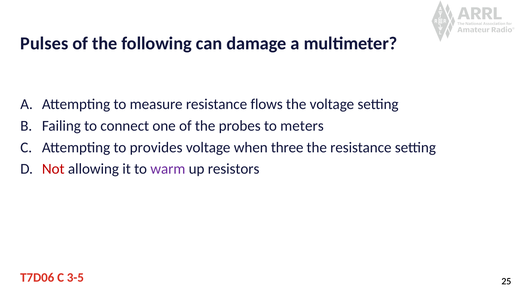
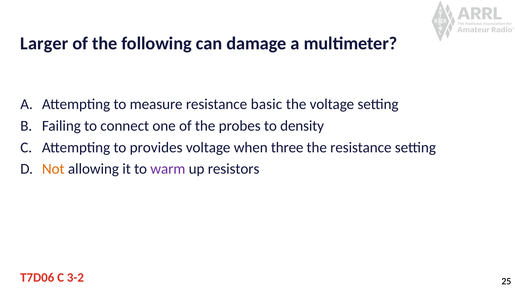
Pulses: Pulses -> Larger
flows: flows -> basic
meters: meters -> density
Not colour: red -> orange
3-5: 3-5 -> 3-2
